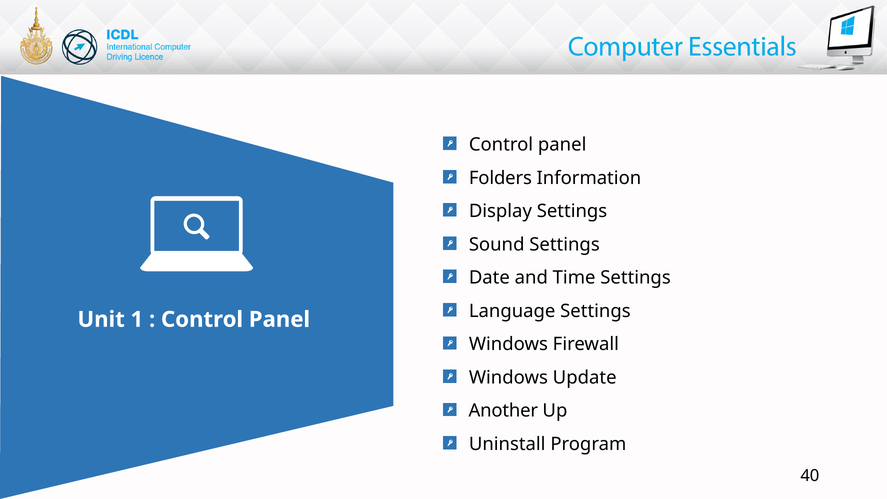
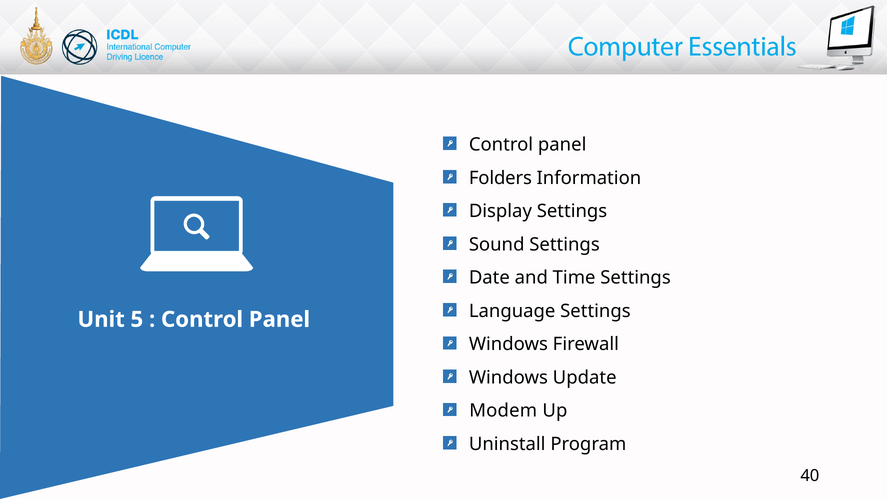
1: 1 -> 5
Another: Another -> Modem
